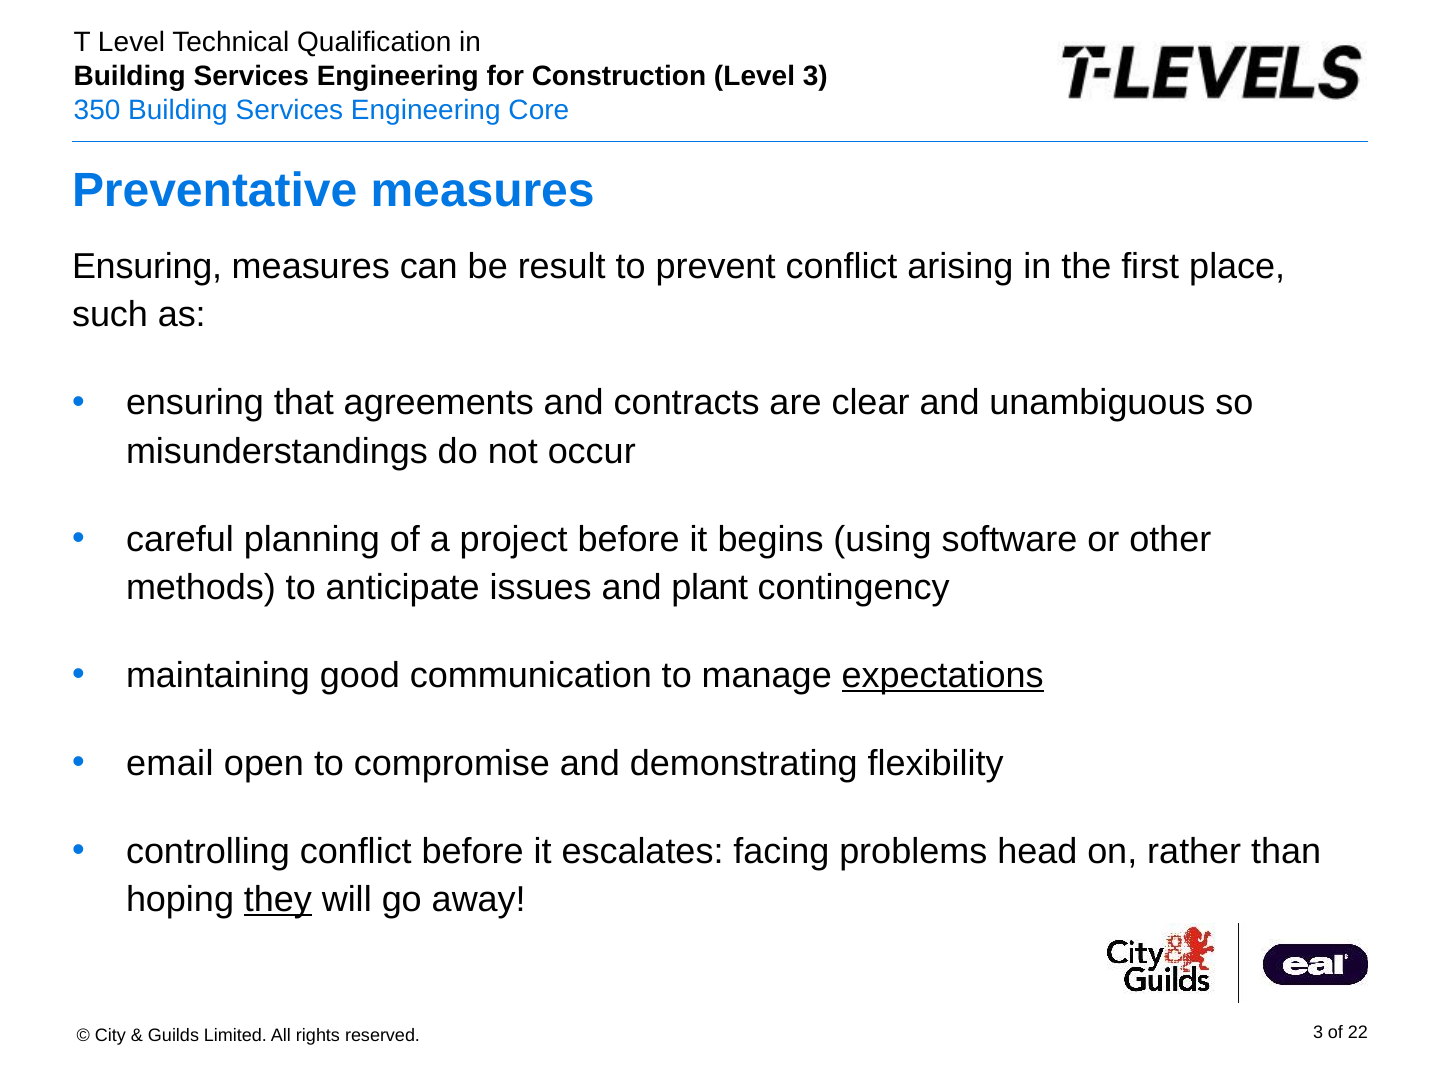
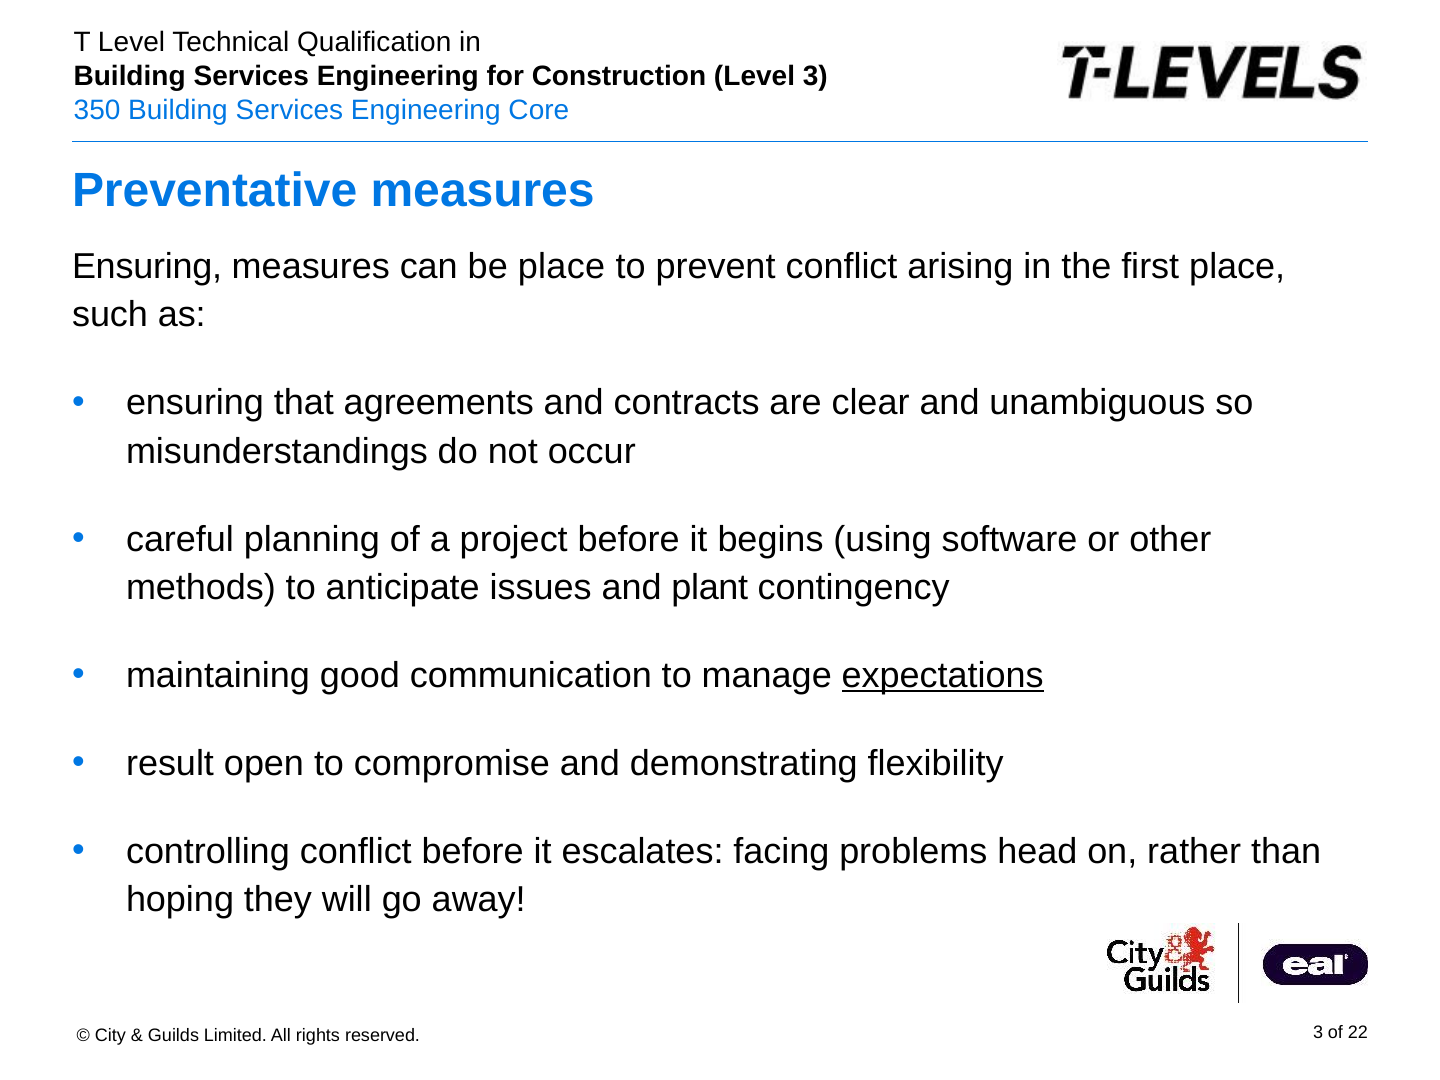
be result: result -> place
email: email -> result
they underline: present -> none
